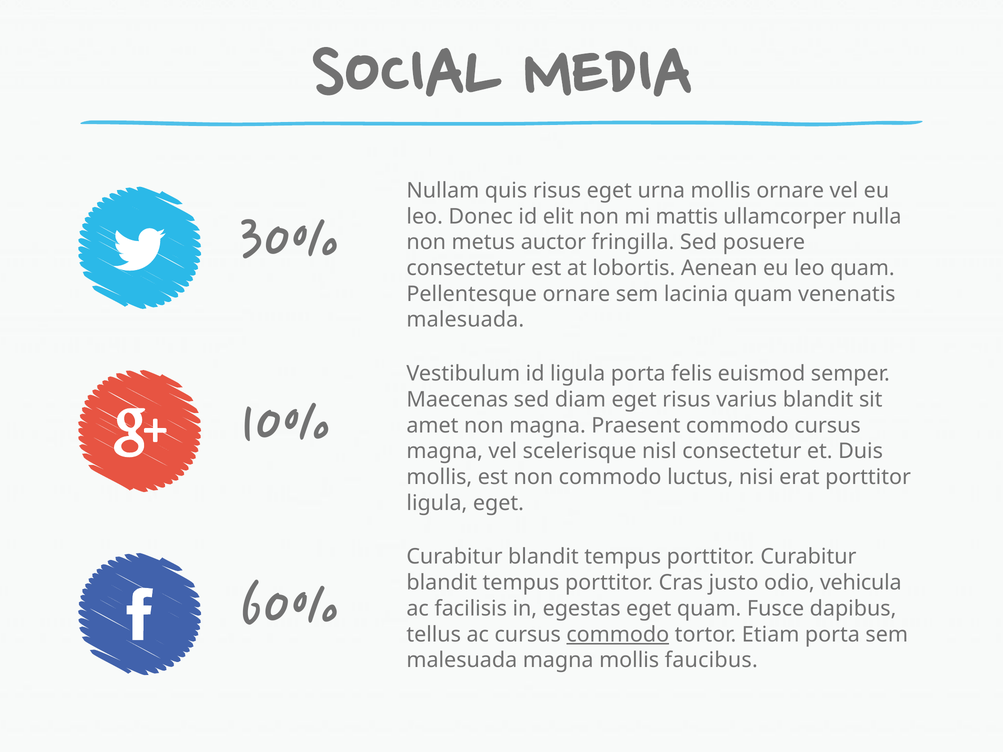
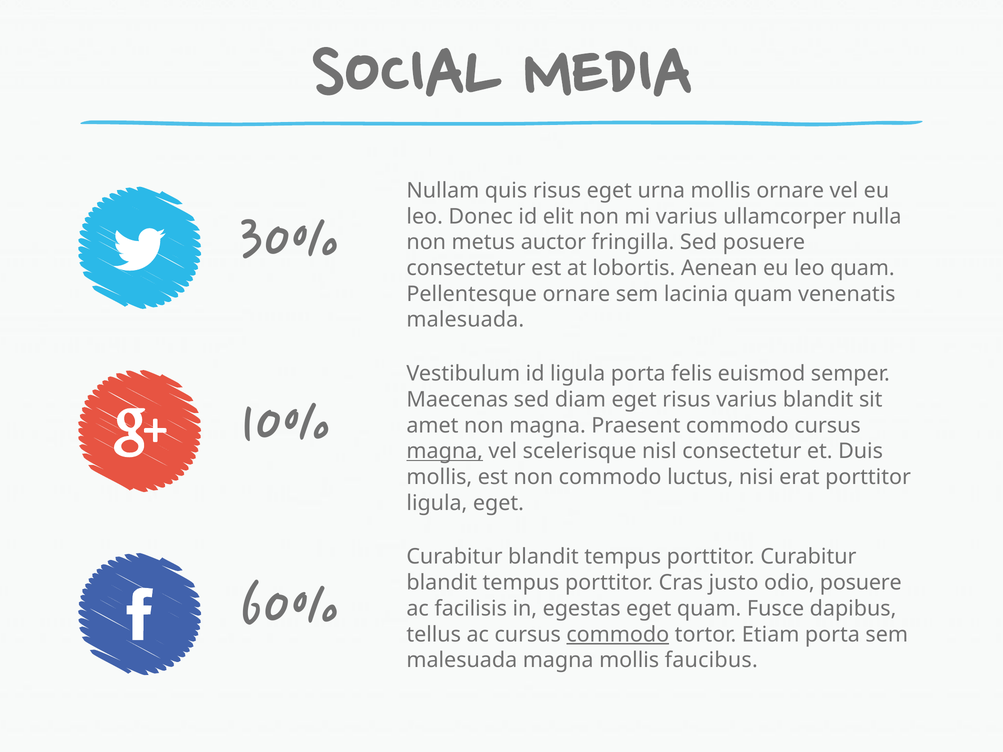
mi mattis: mattis -> varius
magna at (445, 451) underline: none -> present
odio vehicula: vehicula -> posuere
